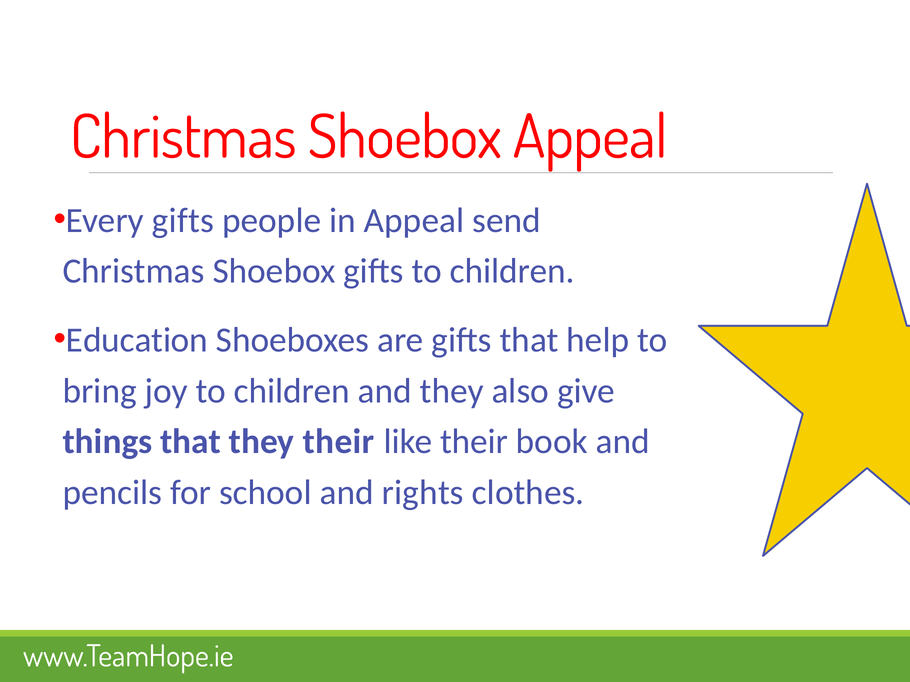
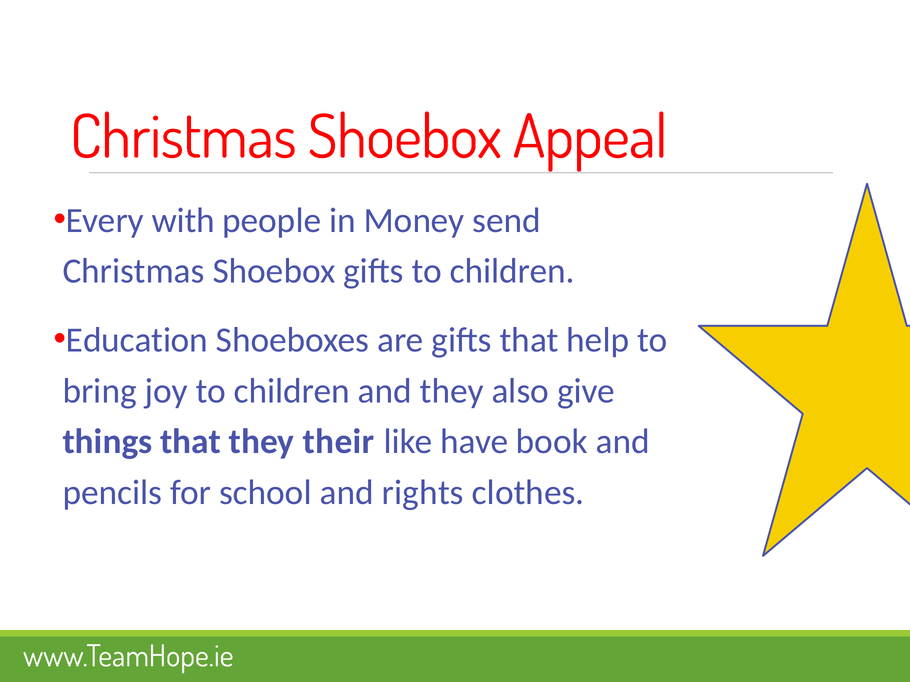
Every gifts: gifts -> with
in Appeal: Appeal -> Money
like their: their -> have
